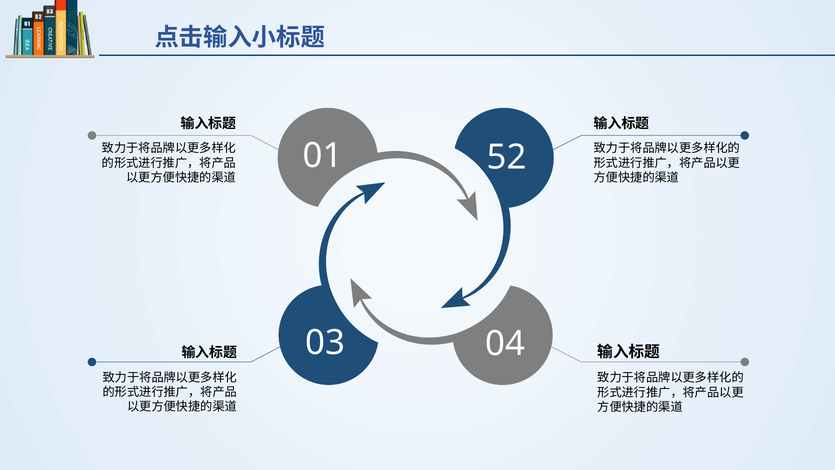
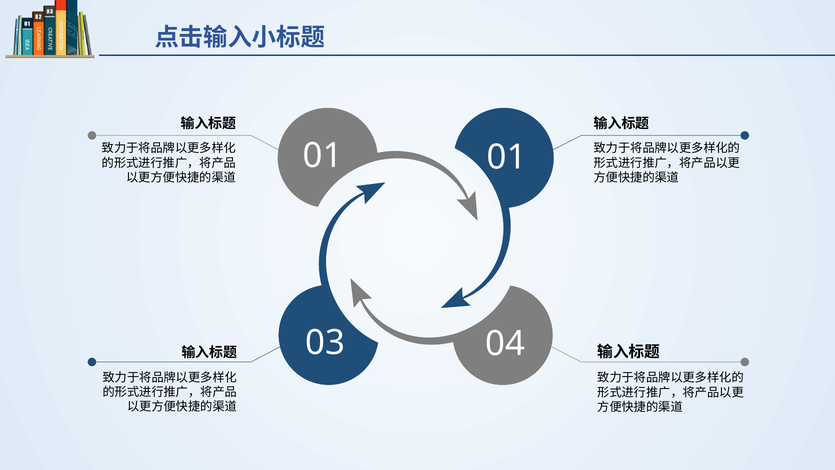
01 52: 52 -> 01
